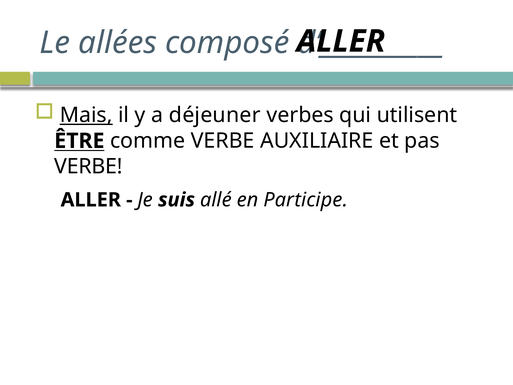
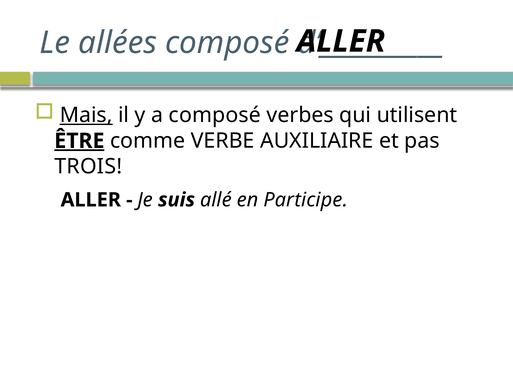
a déjeuner: déjeuner -> composé
ÊTRE underline: none -> present
VERBE at (88, 166): VERBE -> TROIS
